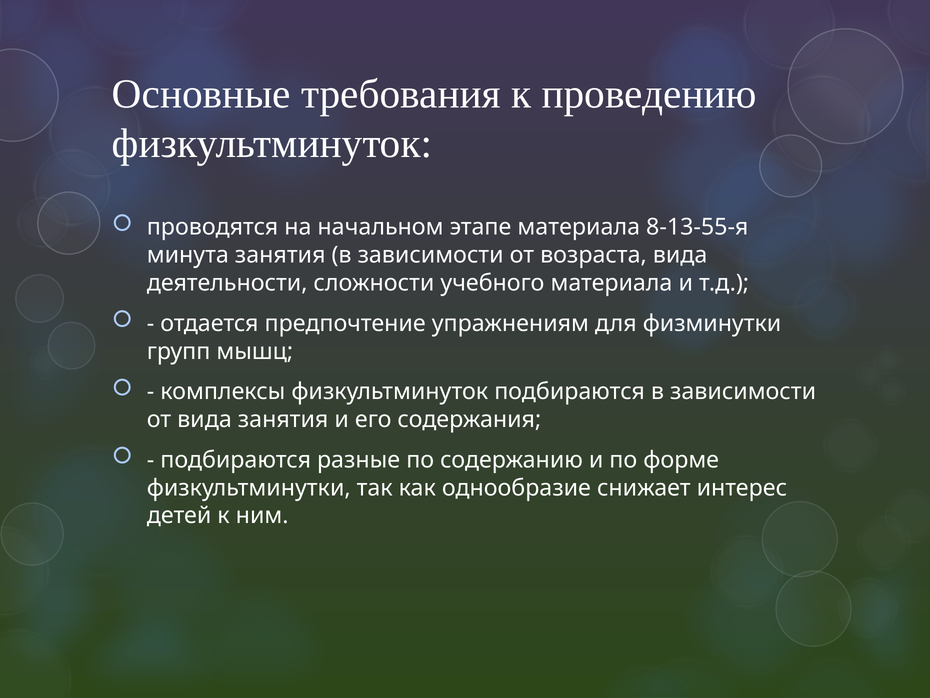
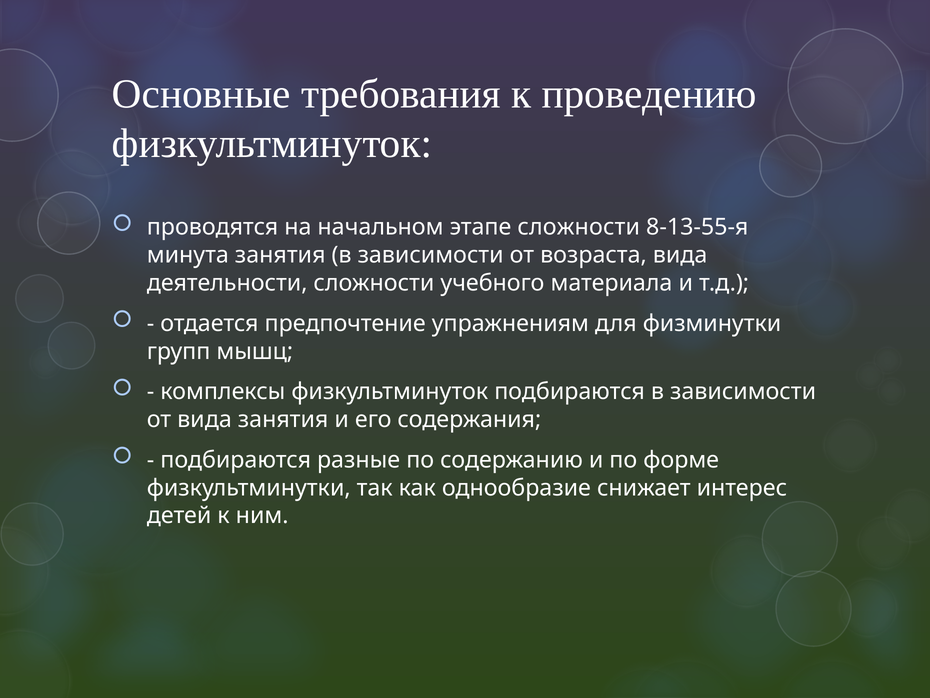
этапе материала: материала -> сложности
